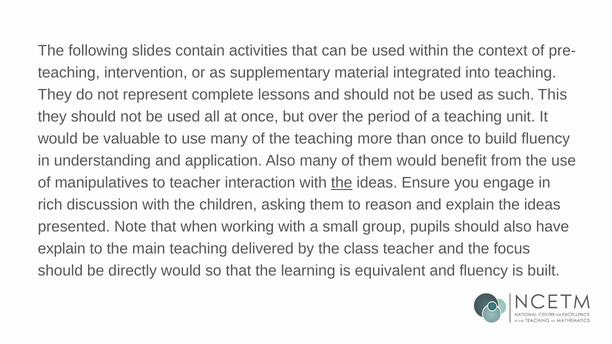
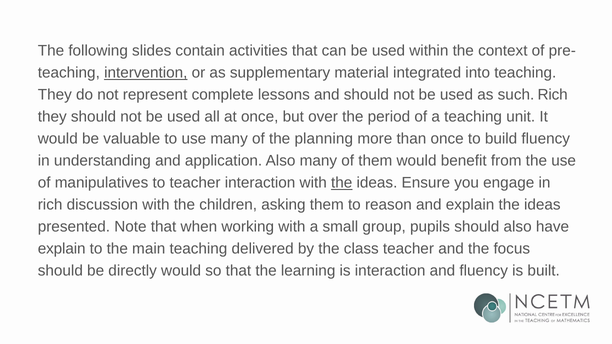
intervention underline: none -> present
such This: This -> Rich
the teaching: teaching -> planning
is equivalent: equivalent -> interaction
